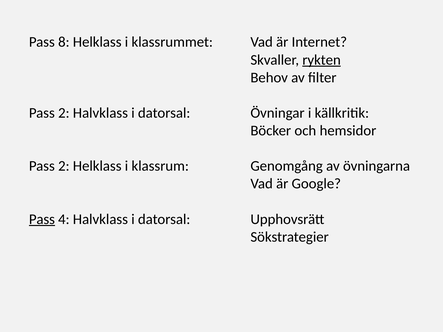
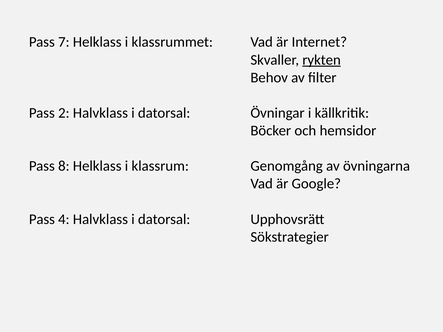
8: 8 -> 7
2 at (64, 166): 2 -> 8
Pass at (42, 219) underline: present -> none
